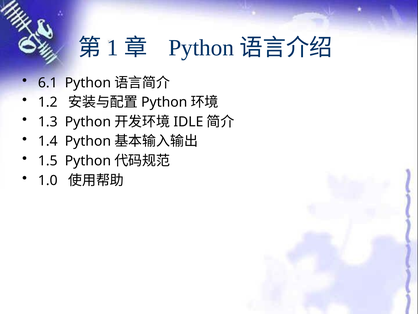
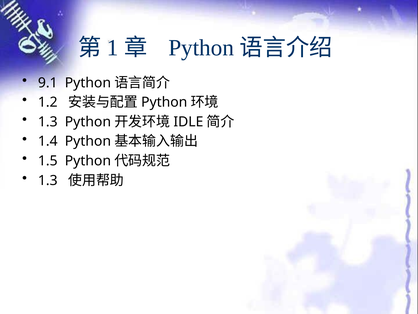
6.1: 6.1 -> 9.1
1.0 at (48, 180): 1.0 -> 1.3
